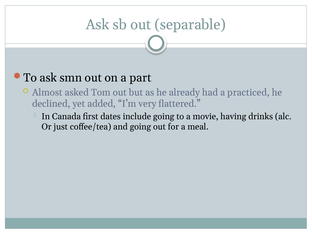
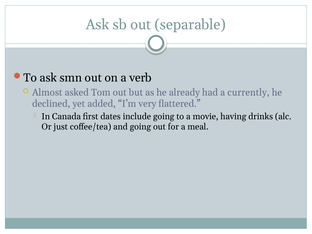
part: part -> verb
practiced: practiced -> currently
